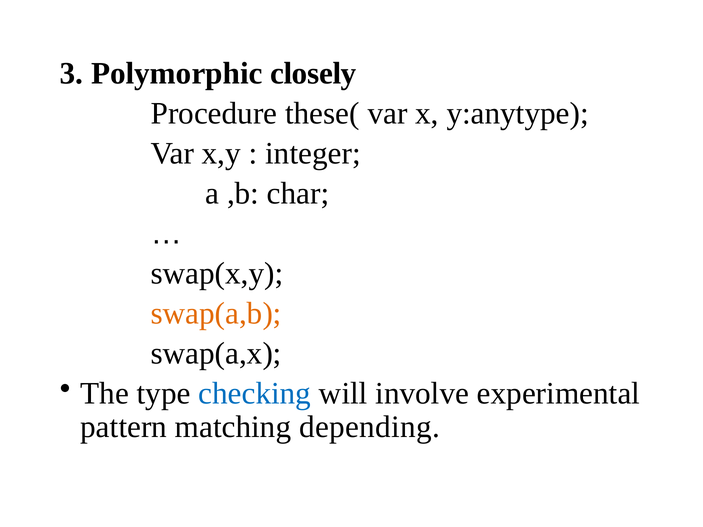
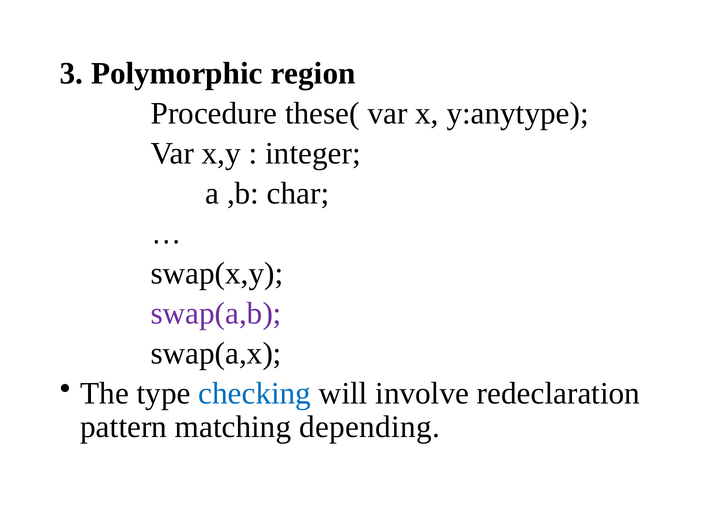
closely: closely -> region
swap(a,b colour: orange -> purple
experimental: experimental -> redeclaration
